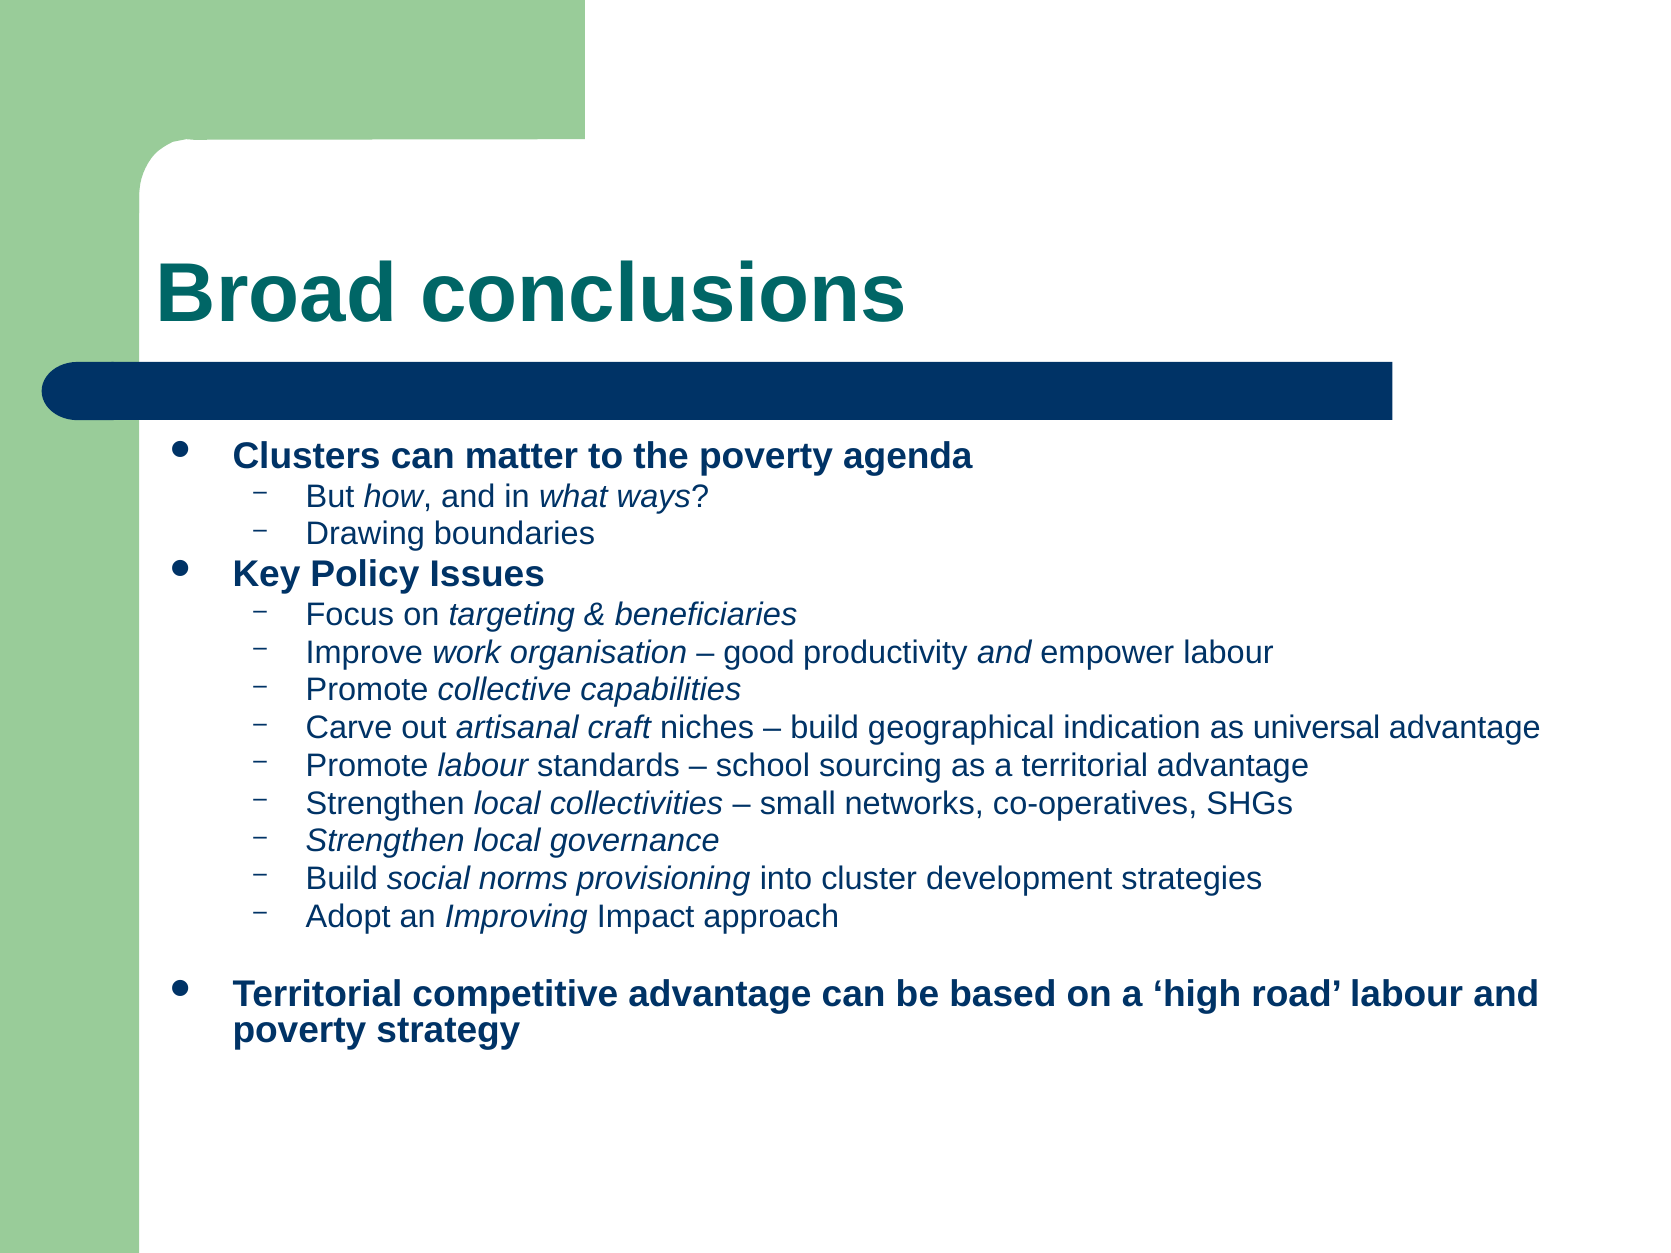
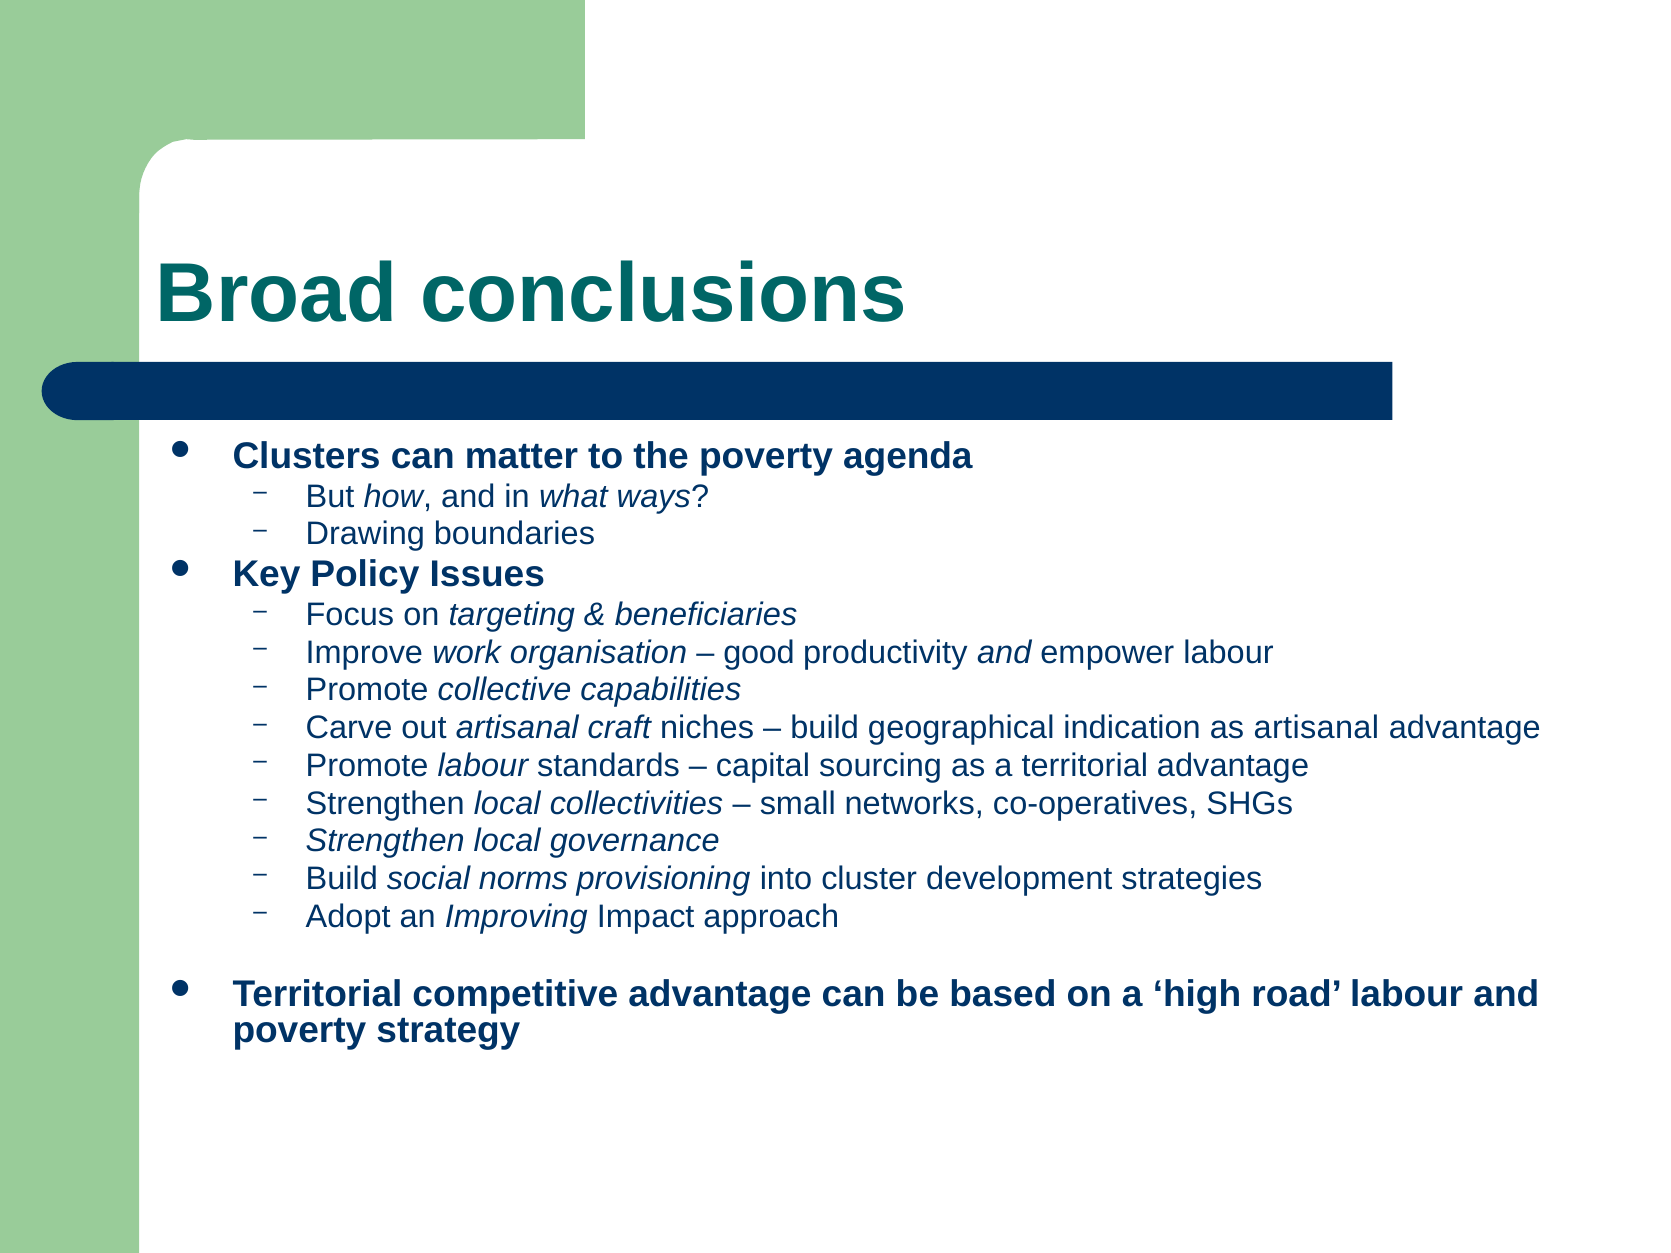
as universal: universal -> artisanal
school: school -> capital
